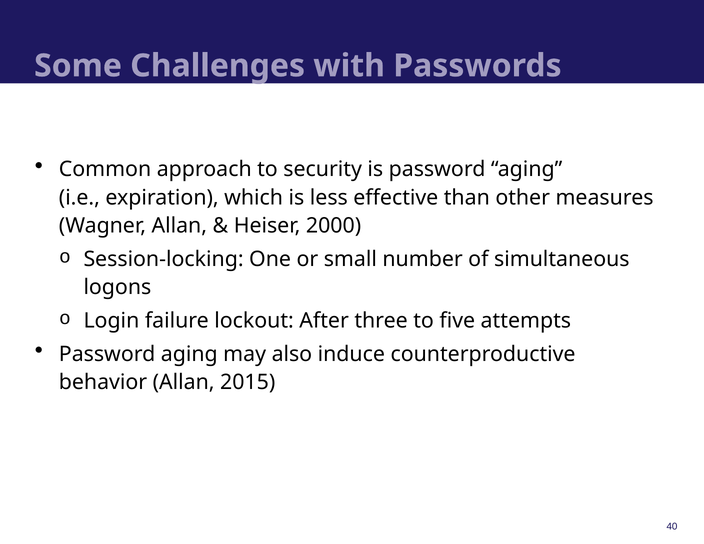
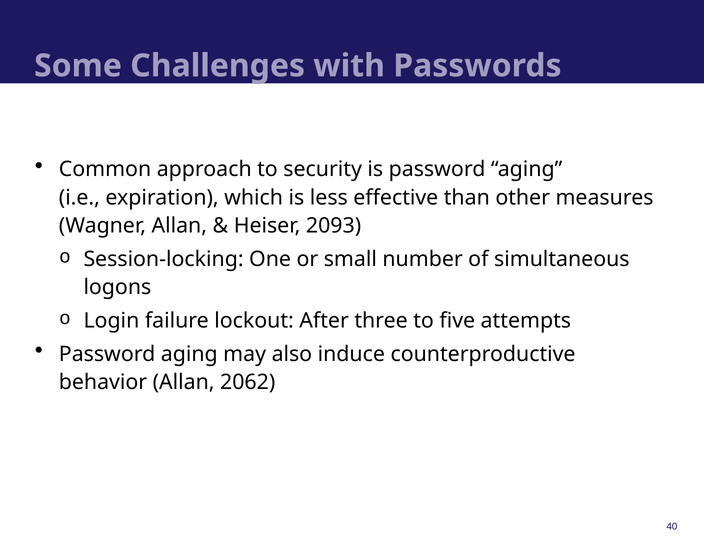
2000: 2000 -> 2093
2015: 2015 -> 2062
